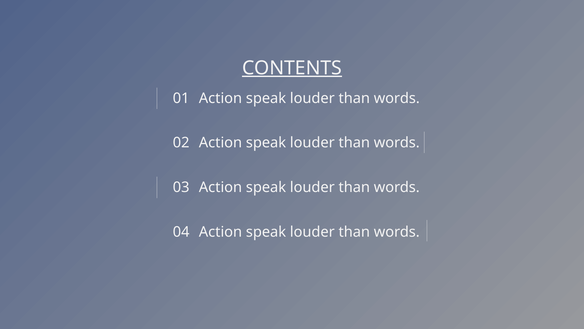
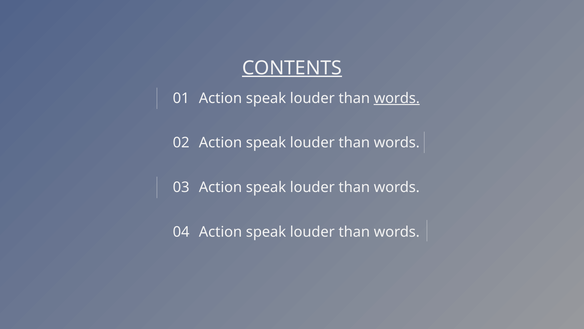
words at (397, 98) underline: none -> present
